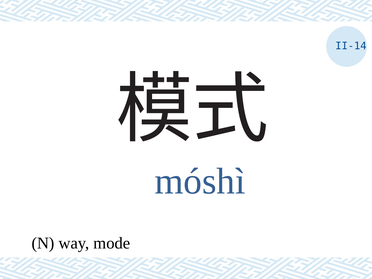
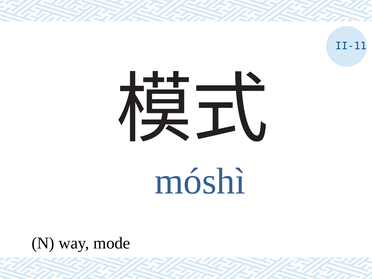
II-14: II-14 -> II-11
